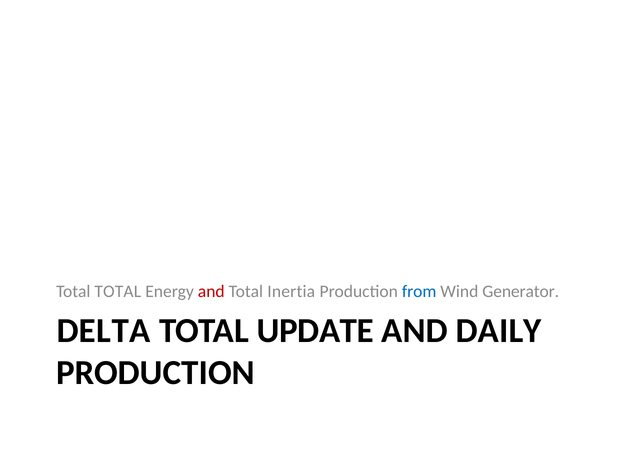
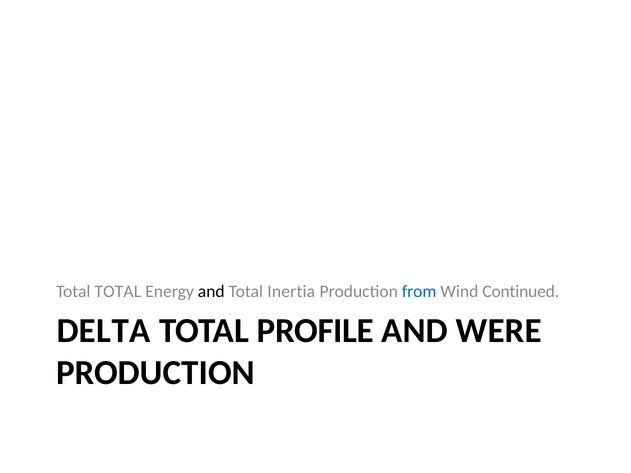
and at (211, 292) colour: red -> black
Generator: Generator -> Continued
UPDATE: UPDATE -> PROFILE
DAILY: DAILY -> WERE
